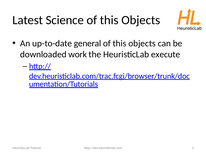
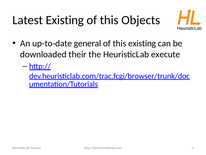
Latest Science: Science -> Existing
objects at (142, 43): objects -> existing
work: work -> their
